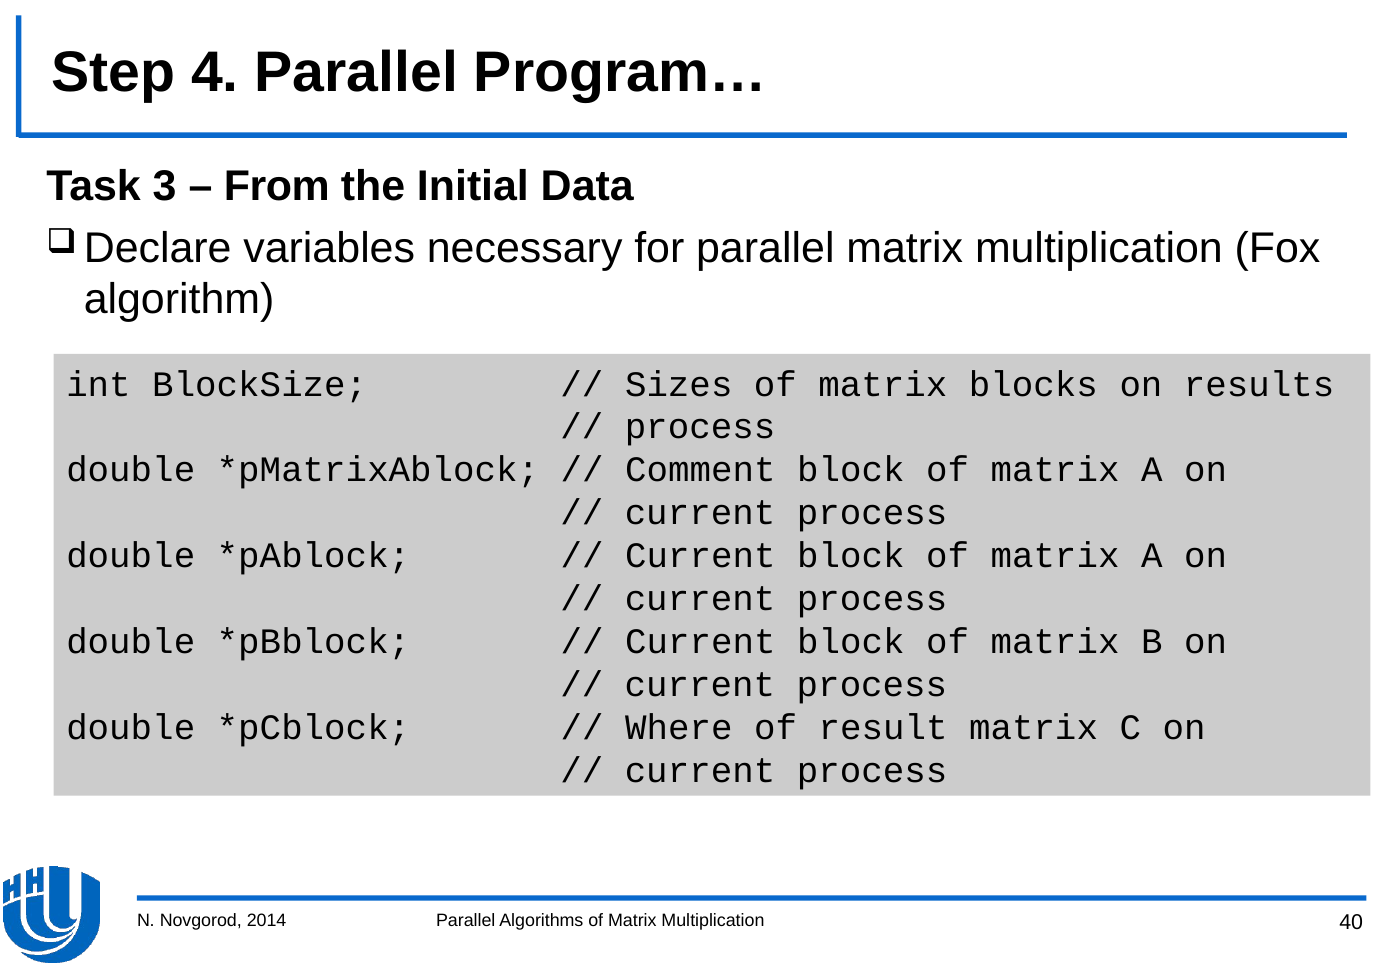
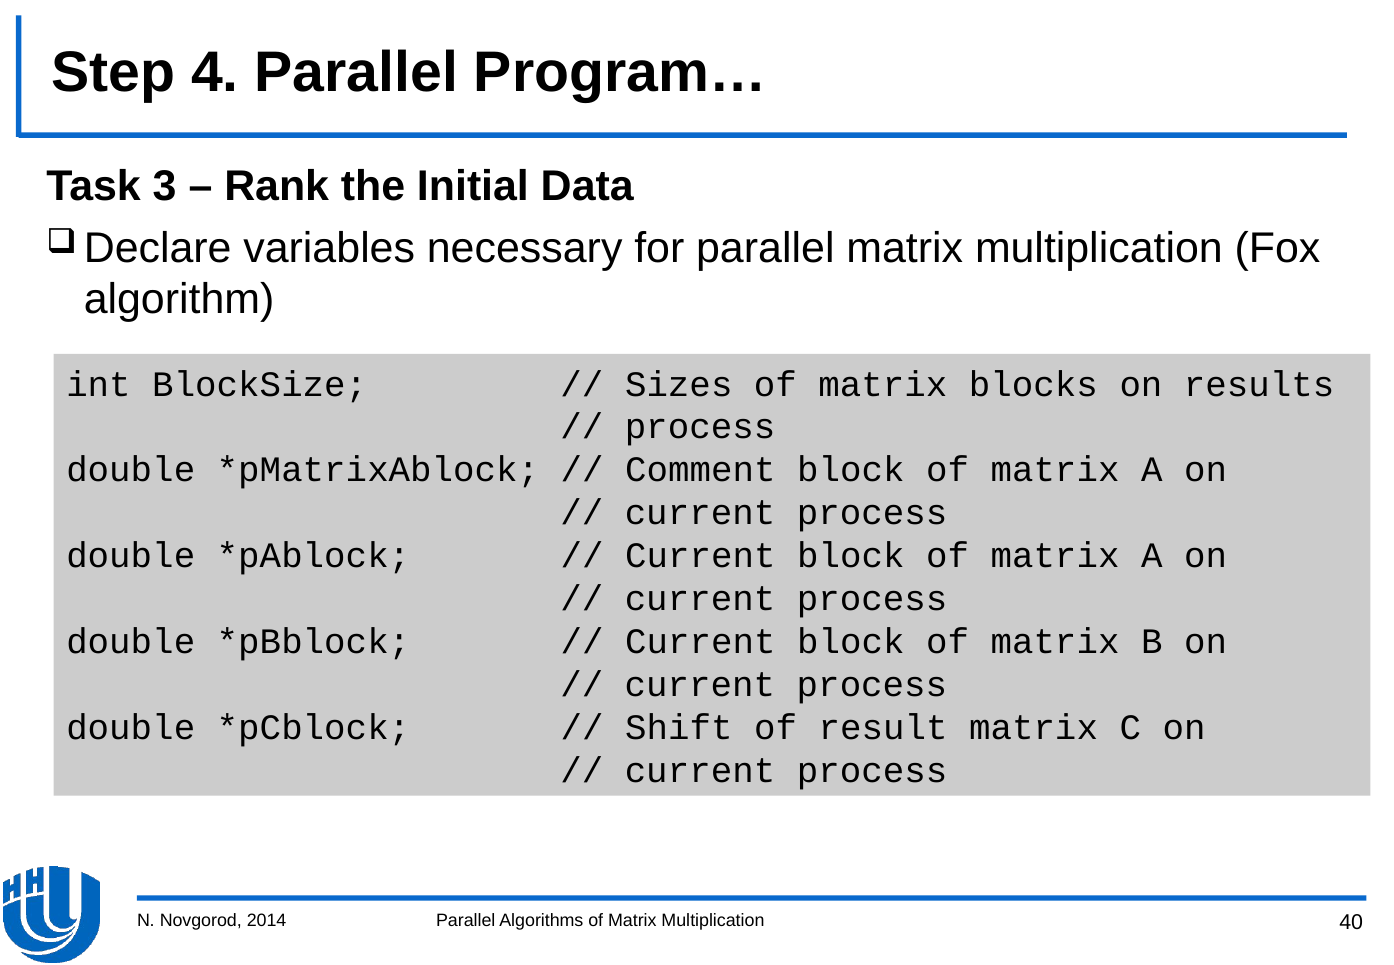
From: From -> Rank
Where: Where -> Shift
